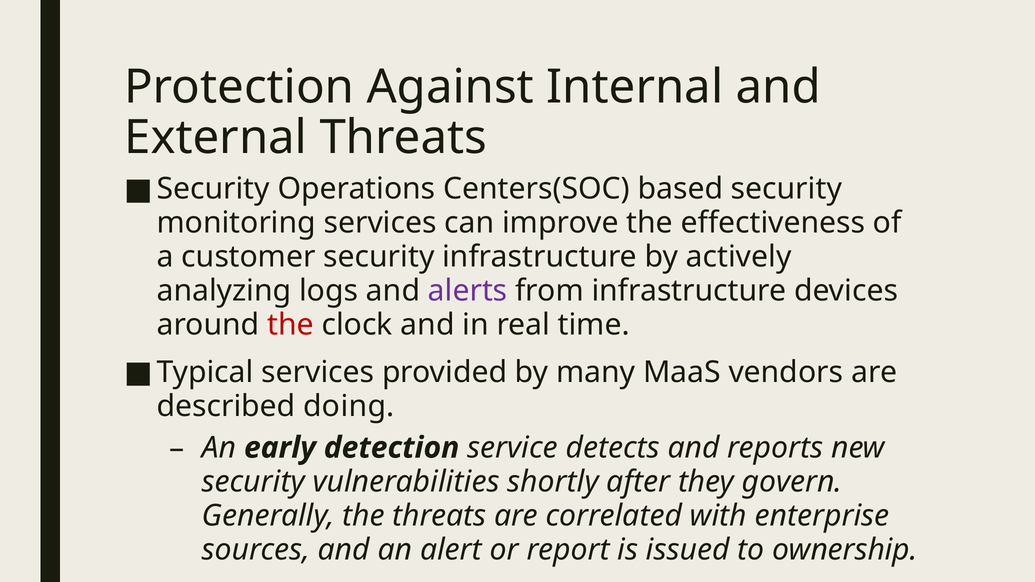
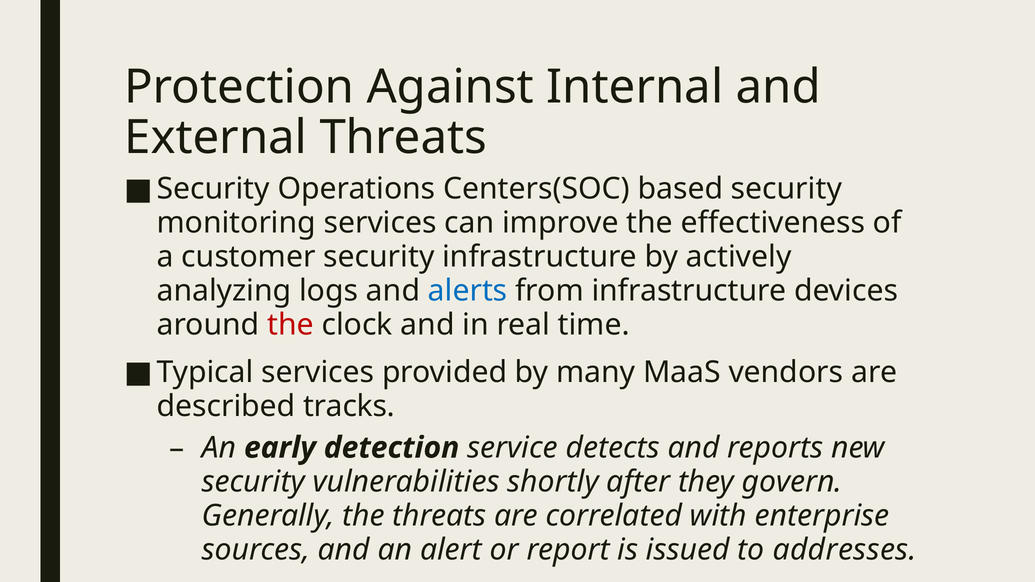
alerts colour: purple -> blue
doing: doing -> tracks
ownership: ownership -> addresses
